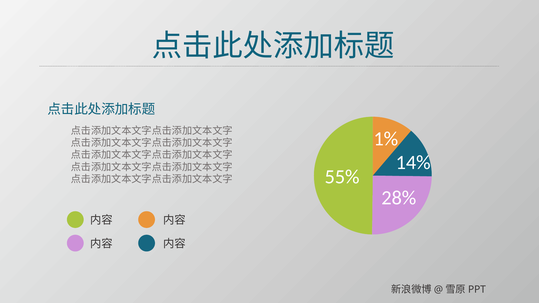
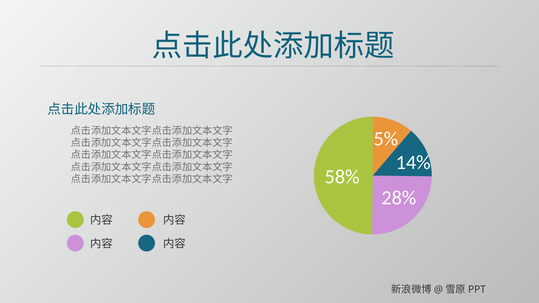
1%: 1% -> 5%
55%: 55% -> 58%
